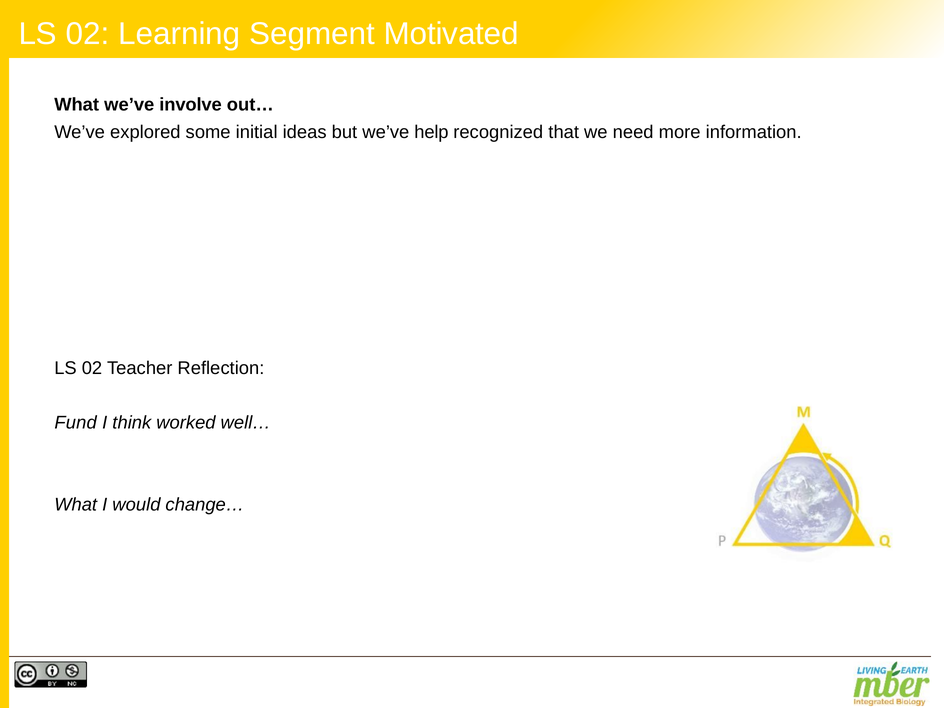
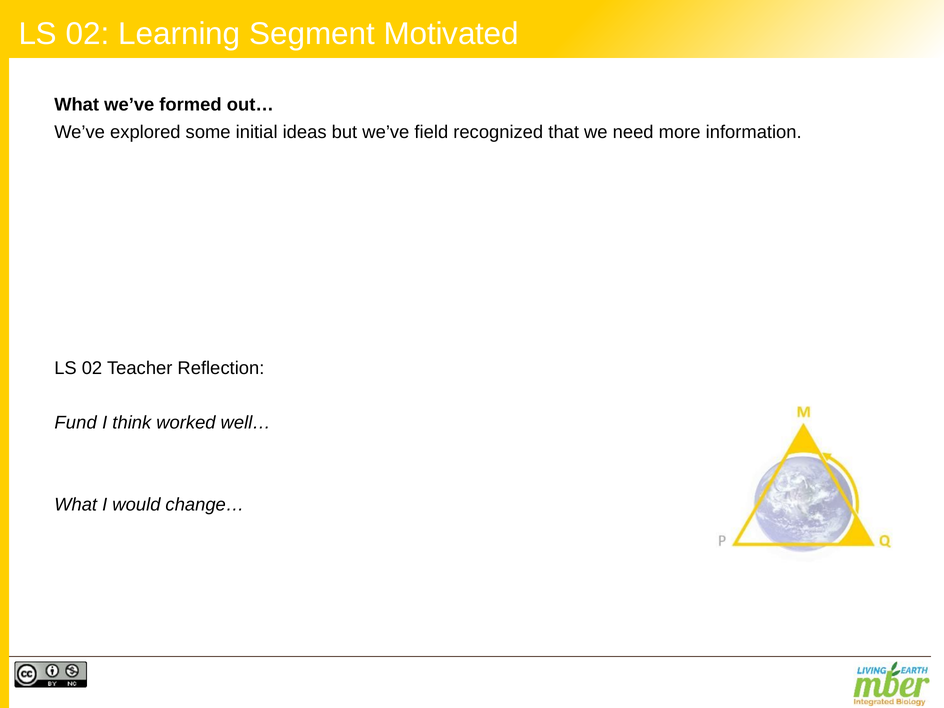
involve: involve -> formed
help: help -> field
